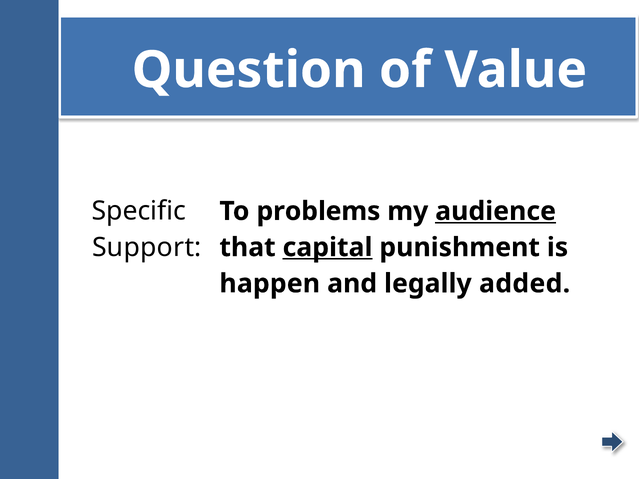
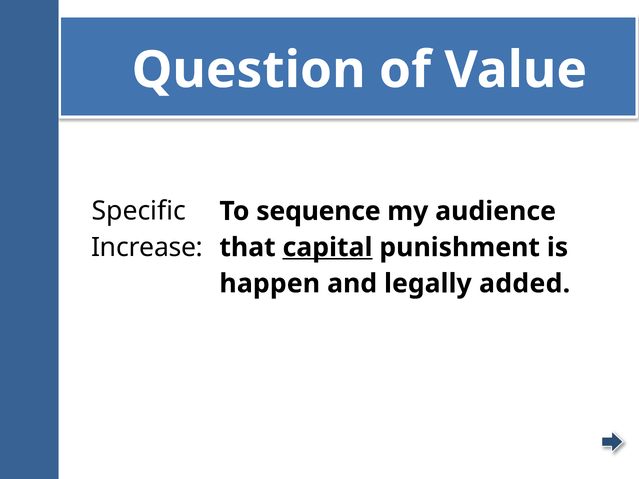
problems: problems -> sequence
audience underline: present -> none
Support: Support -> Increase
